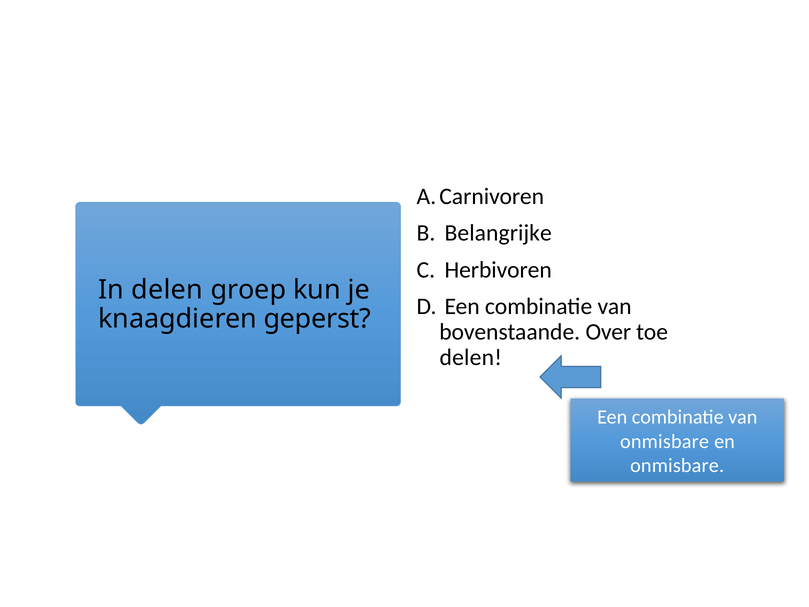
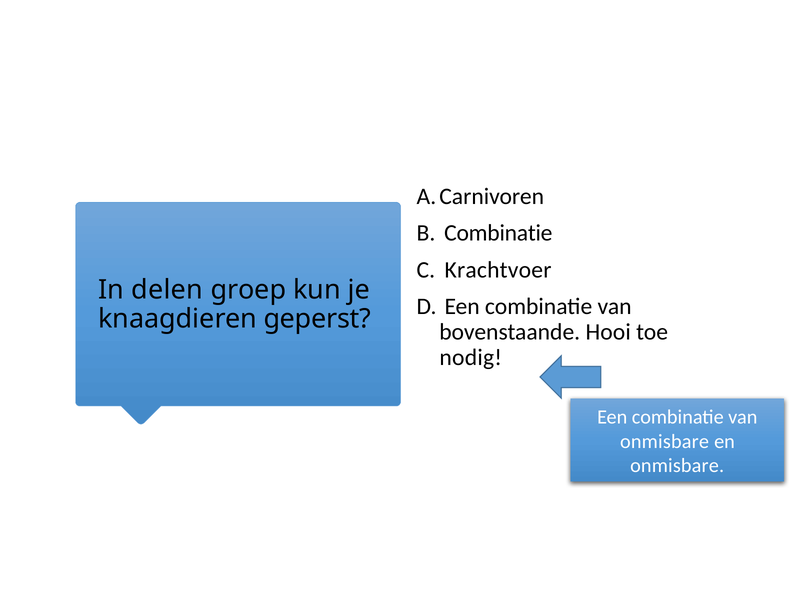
Belangrijke at (498, 233): Belangrijke -> Combinatie
Herbivoren: Herbivoren -> Krachtvoer
Over: Over -> Hooi
delen at (471, 357): delen -> nodig
